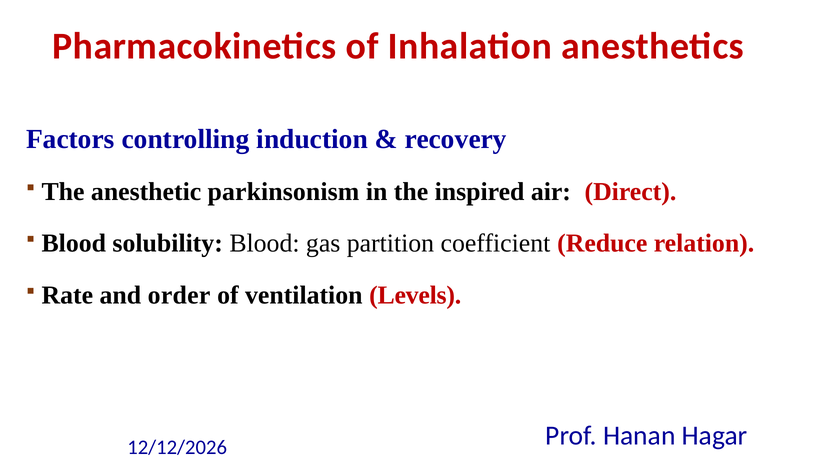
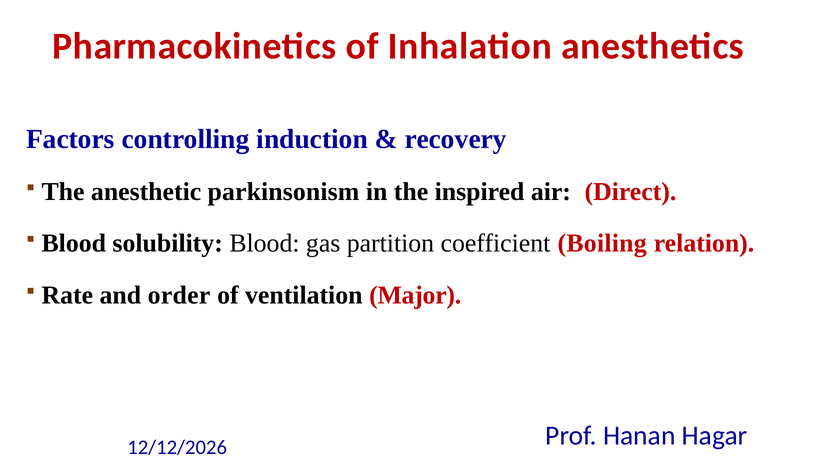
Reduce: Reduce -> Boiling
Levels: Levels -> Major
